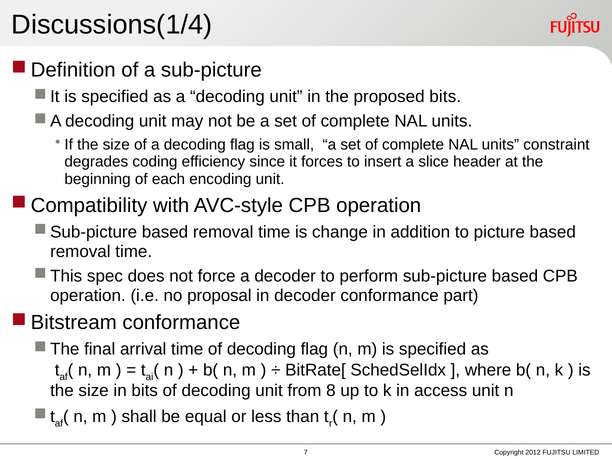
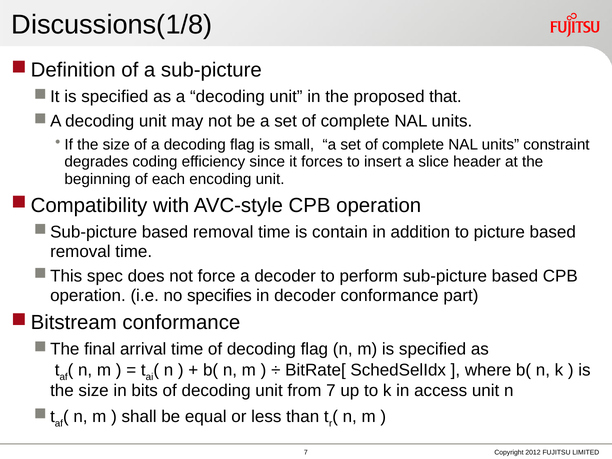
Discussions(1/4: Discussions(1/4 -> Discussions(1/8
proposed bits: bits -> that
change: change -> contain
proposal: proposal -> specifies
from 8: 8 -> 7
